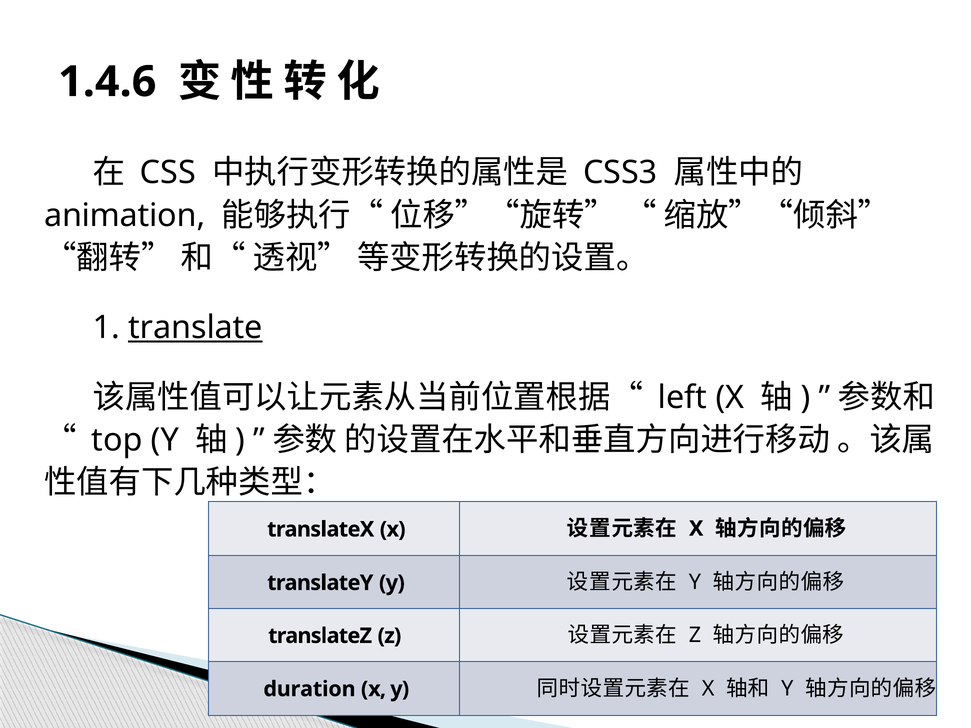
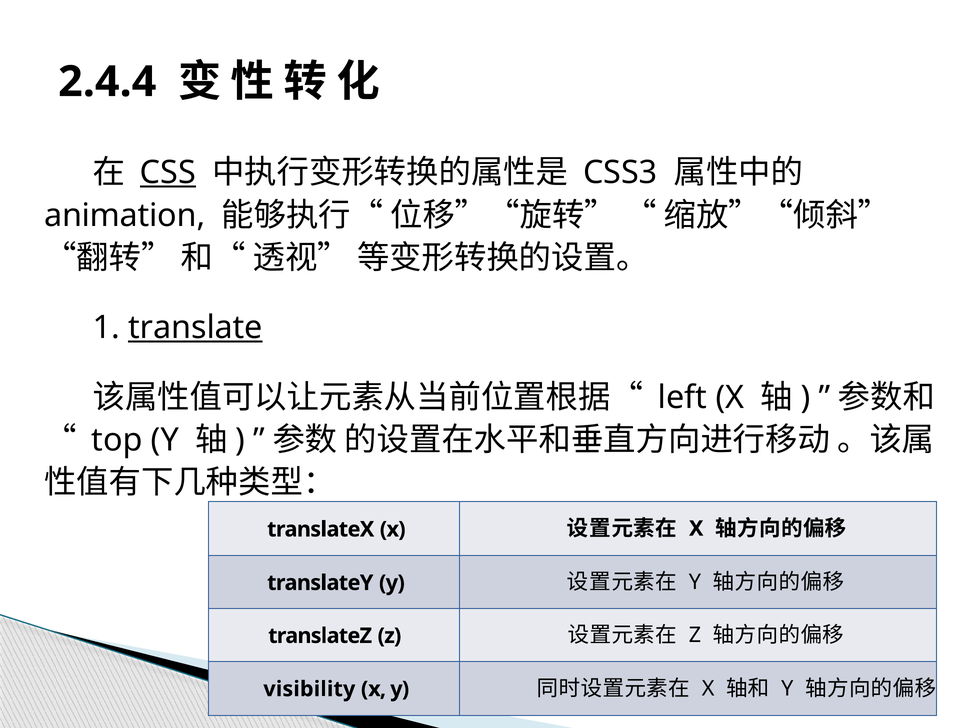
1.4.6: 1.4.6 -> 2.4.4
CSS underline: none -> present
duration: duration -> visibility
